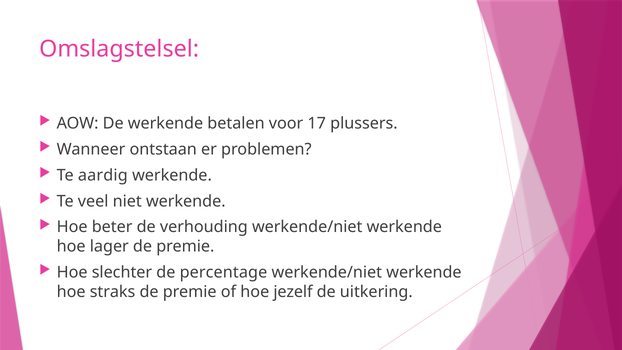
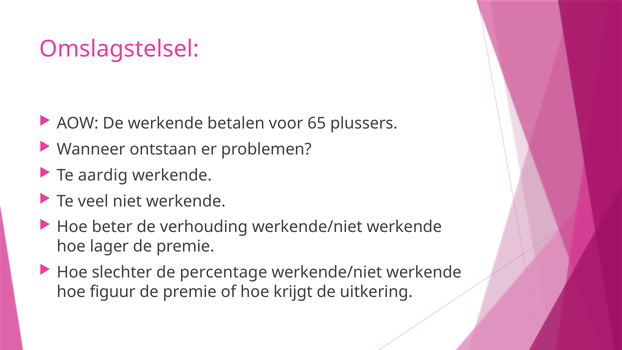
17: 17 -> 65
straks: straks -> figuur
jezelf: jezelf -> krijgt
